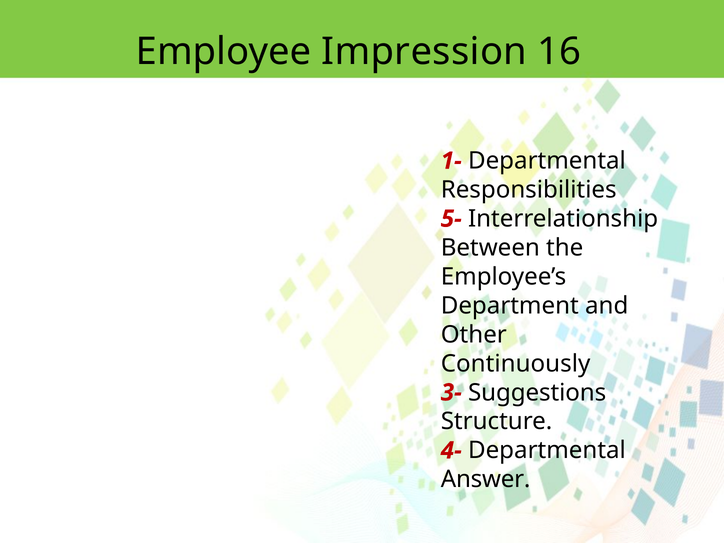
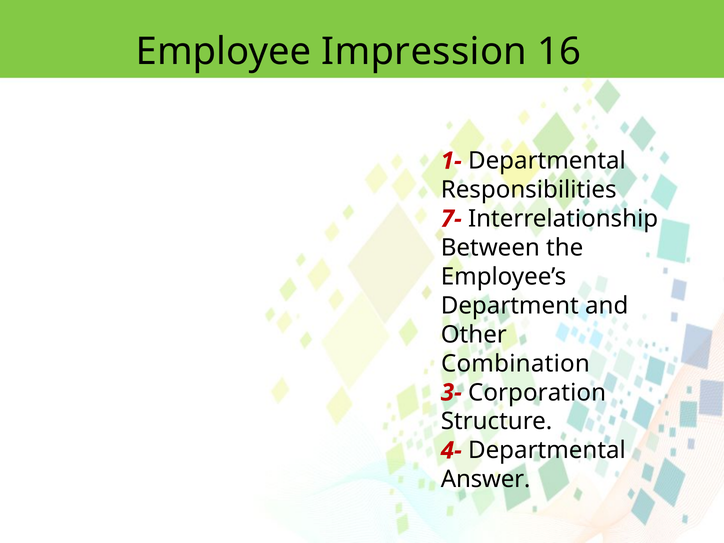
5-: 5- -> 7-
Continuously: Continuously -> Combination
Suggestions: Suggestions -> Corporation
